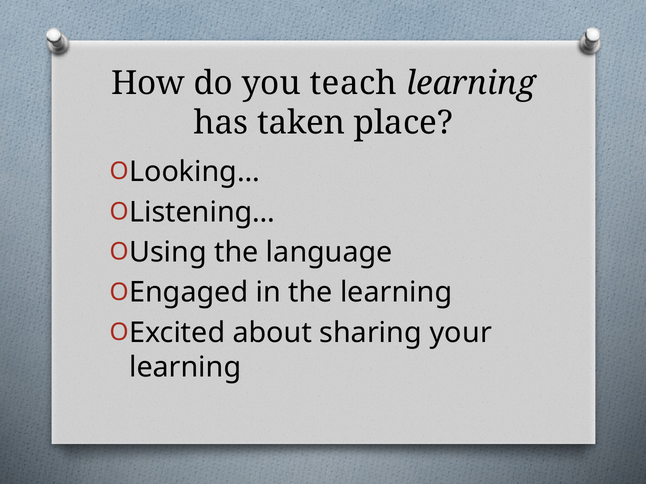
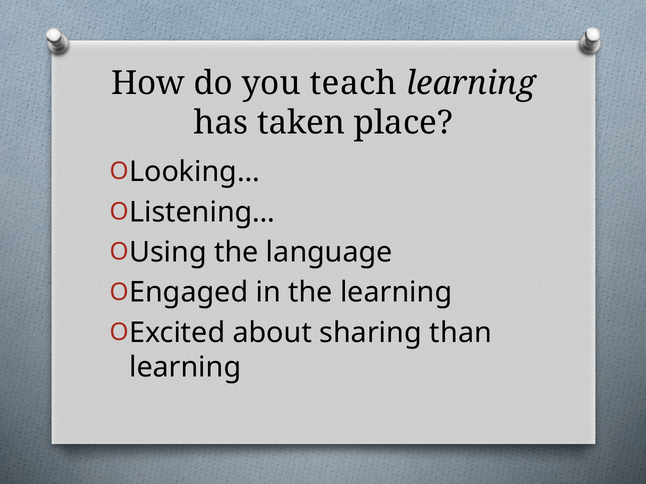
your: your -> than
